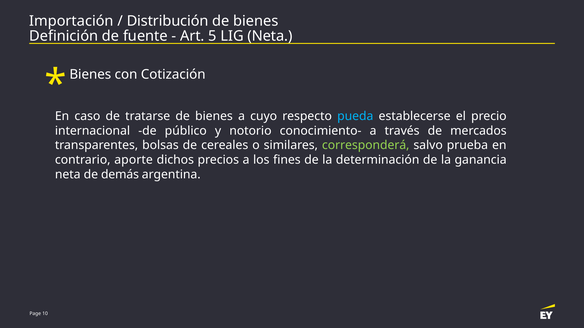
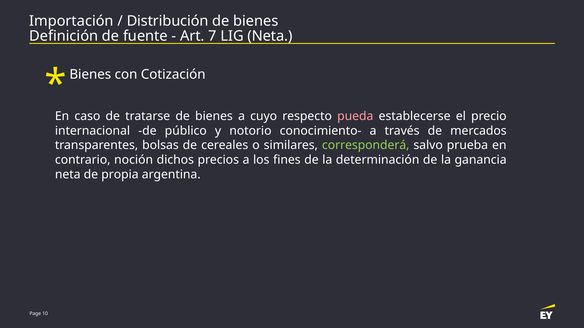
5: 5 -> 7
pueda colour: light blue -> pink
aporte: aporte -> noción
demás: demás -> propia
